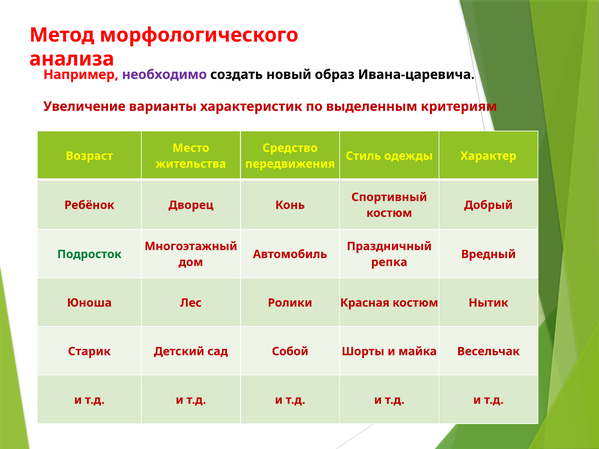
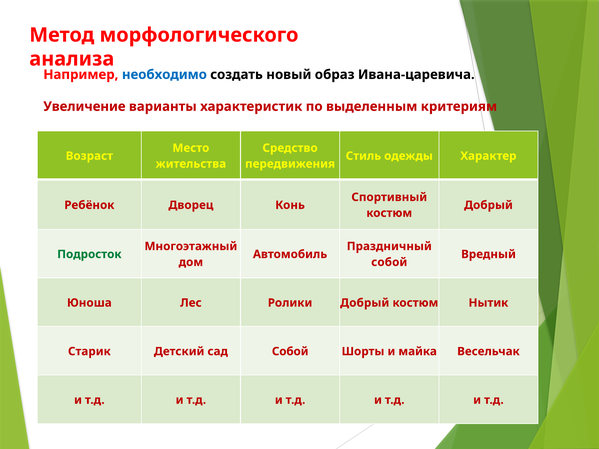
необходимо colour: purple -> blue
репка at (389, 262): репка -> собой
Ролики Красная: Красная -> Добрый
